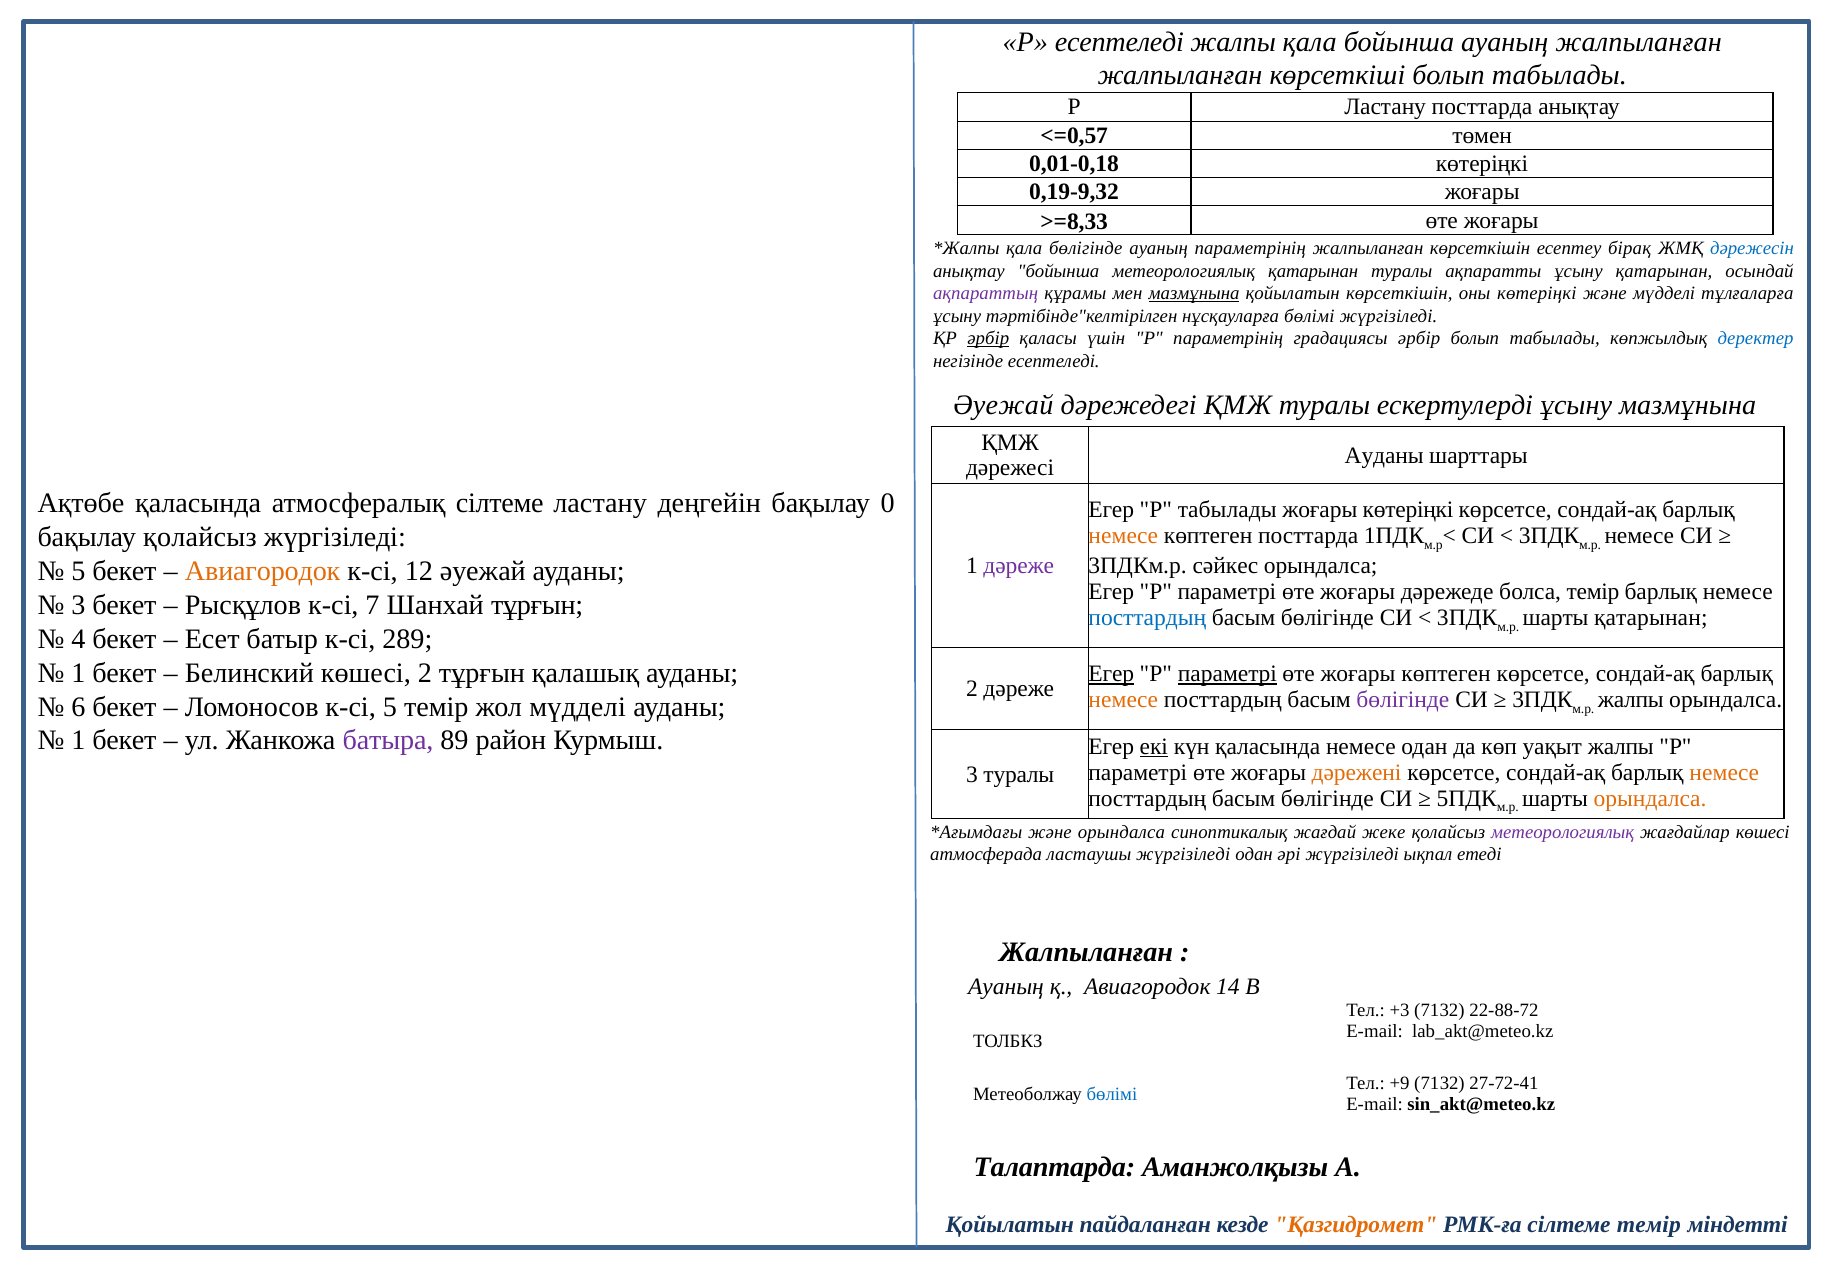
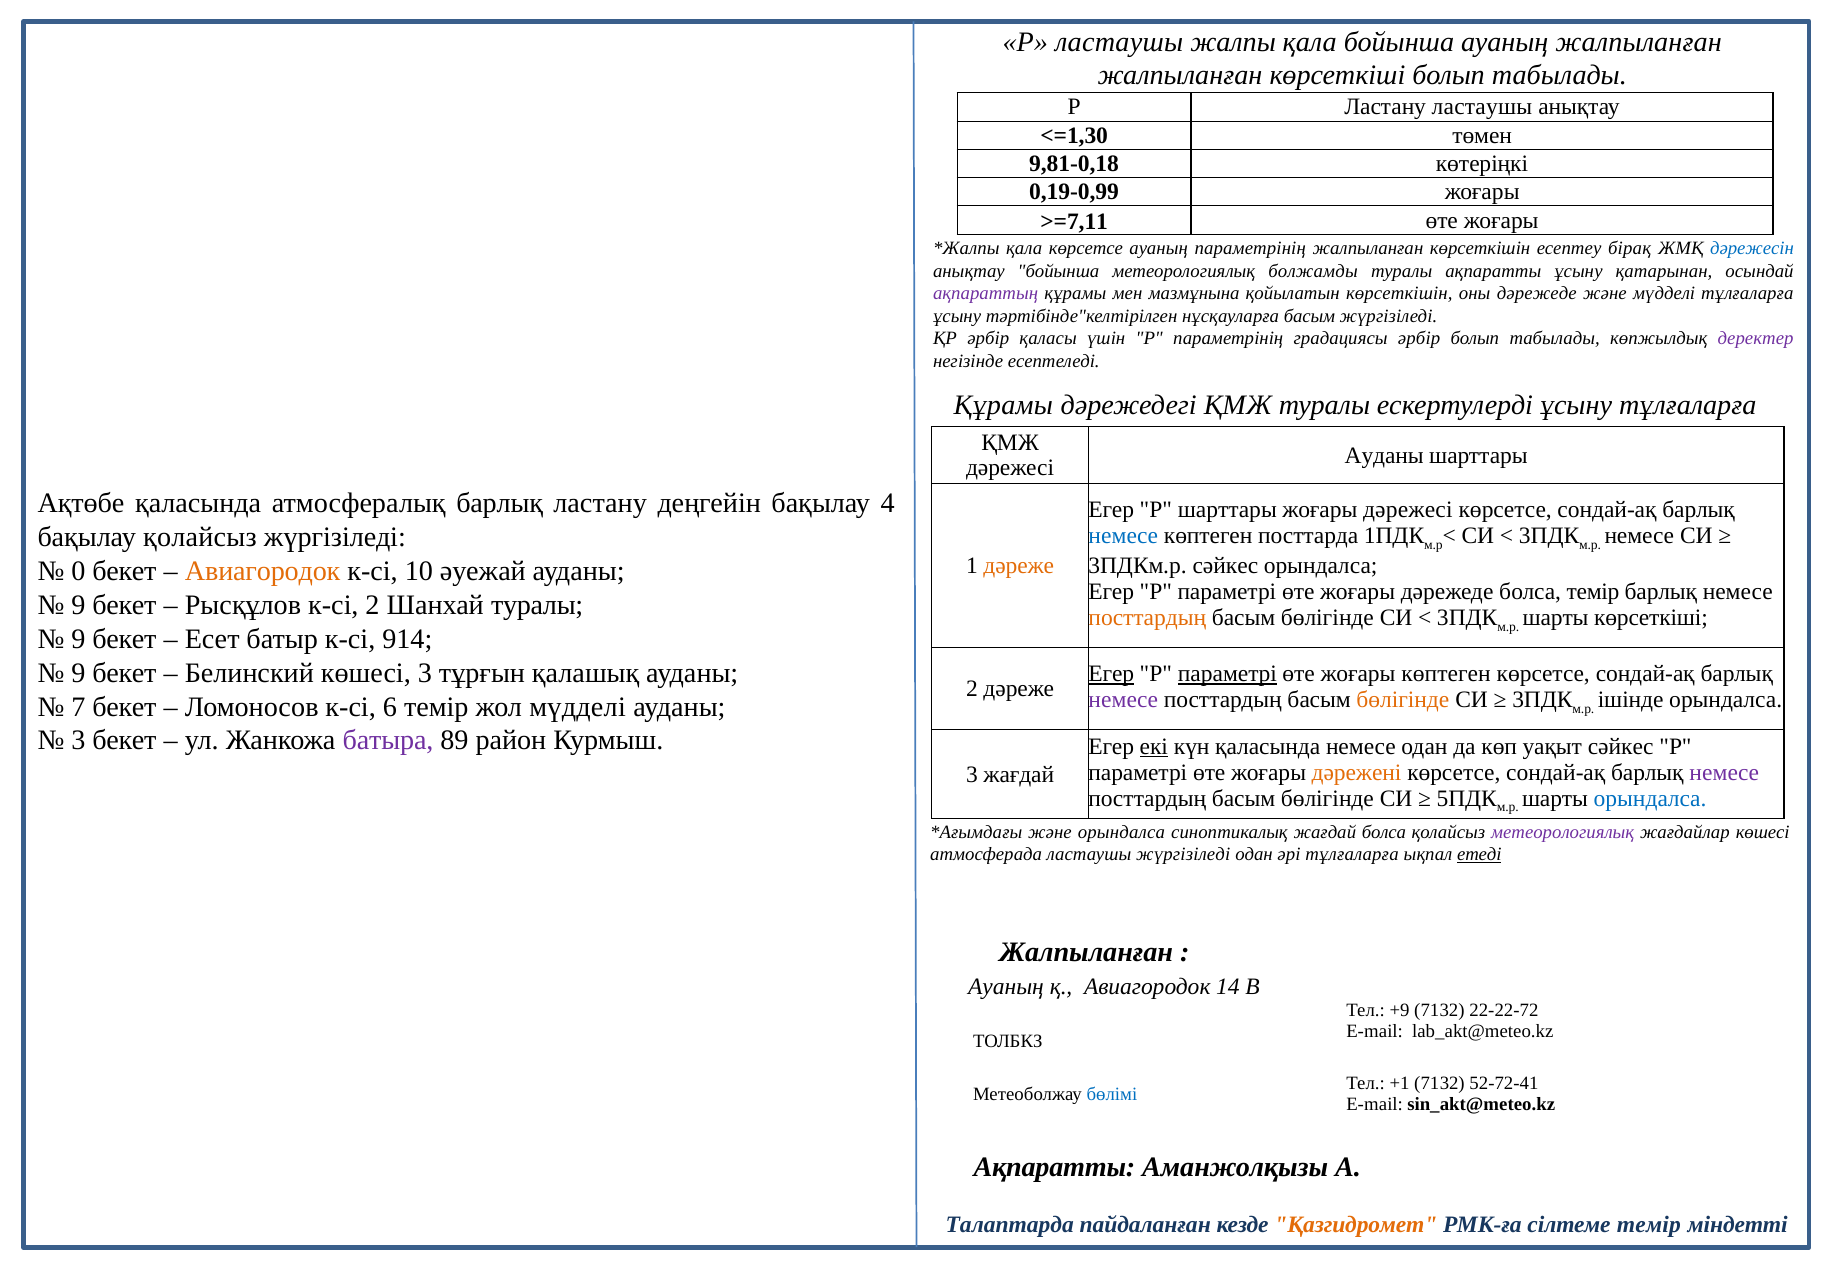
Р есептеледі: есептеледі -> ластаушы
Ластану посттарда: посттарда -> ластаушы
<=0,57: <=0,57 -> <=1,30
0,01-0,18: 0,01-0,18 -> 9,81-0,18
0,19-9,32: 0,19-9,32 -> 0,19-0,99
>=8,33: >=8,33 -> >=7,11
қала бөлігінде: бөлігінде -> көрсетсе
метеорологиялық қатарынан: қатарынан -> болжамды
мазмұнына at (1194, 294) underline: present -> none
оны көтеріңкі: көтеріңкі -> дәрежеде
нұсқауларға бөлімі: бөлімі -> басым
әрбір at (988, 339) underline: present -> none
деректер colour: blue -> purple
Әуежай at (1003, 405): Әуежай -> Құрамы
ұсыну мазмұнына: мазмұнына -> тұлғаларға
атмосфералық сілтеме: сілтеме -> барлық
0: 0 -> 4
Р табылады: табылады -> шарттары
жоғары көтеріңкі: көтеріңкі -> дәрежесі
немесе at (1123, 536) colour: orange -> blue
дәреже at (1019, 566) colour: purple -> orange
5 at (78, 571): 5 -> 0
12: 12 -> 10
3 at (78, 605): 3 -> 9
к-сі 7: 7 -> 2
Шанхай тұрғын: тұрғын -> туралы
посттардың at (1147, 617) colour: blue -> orange
шарты қатарынан: қатарынан -> көрсеткіші
4 at (78, 639): 4 -> 9
289: 289 -> 914
1 at (78, 673): 1 -> 9
көшесі 2: 2 -> 3
немесе at (1123, 700) colour: orange -> purple
бөлігінде at (1403, 700) colour: purple -> orange
жалпы at (1631, 700): жалпы -> ішінде
6: 6 -> 7
к-сі 5: 5 -> 6
1 at (78, 741): 1 -> 3
уақыт жалпы: жалпы -> сәйкес
немесе at (1724, 772) colour: orange -> purple
3 туралы: туралы -> жағдай
орындалса at (1650, 798) colour: orange -> blue
жағдай жеке: жеке -> болса
әрі жүргізіледі: жүргізіледі -> тұлғаларға
етеді underline: none -> present
+3: +3 -> +9
22-88-72: 22-88-72 -> 22-22-72
+9: +9 -> +1
27-72-41: 27-72-41 -> 52-72-41
Талаптарда at (1054, 1167): Талаптарда -> Ақпаратты
Қойылатын at (1010, 1224): Қойылатын -> Талаптарда
